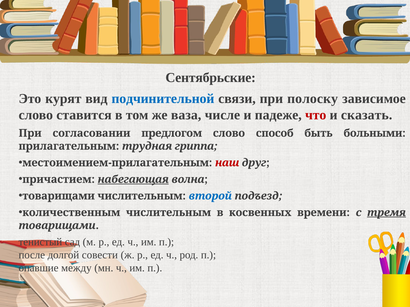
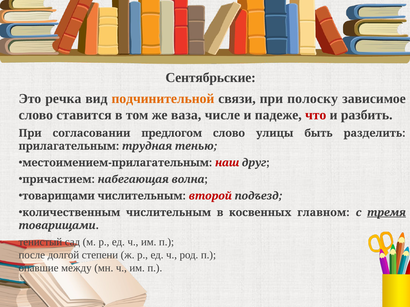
курят: курят -> речка
подчинительной colour: blue -> orange
сказать: сказать -> разбить
способ: способ -> улицы
больными: больными -> разделить
гриппа: гриппа -> тенью
набегающая underline: present -> none
второй colour: blue -> red
времени: времени -> главном
совести: совести -> степени
